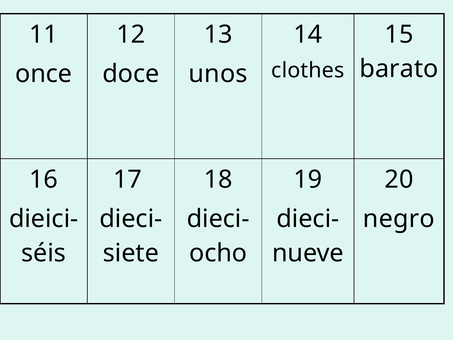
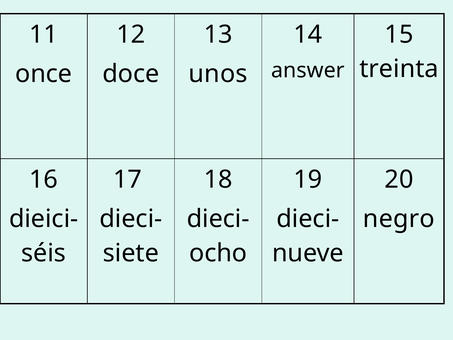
barato: barato -> treinta
clothes: clothes -> answer
